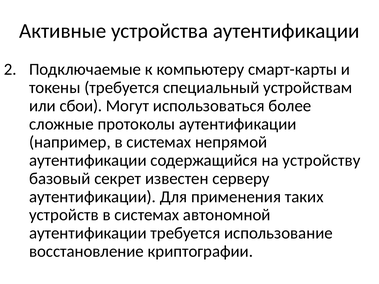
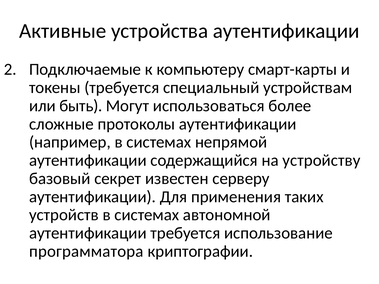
сбои: сбои -> быть
восстановление: восстановление -> программатора
